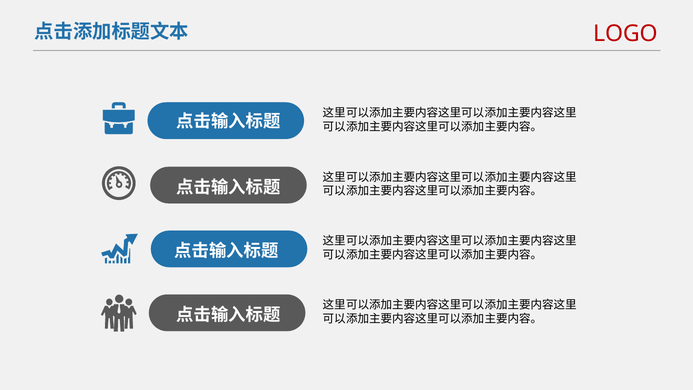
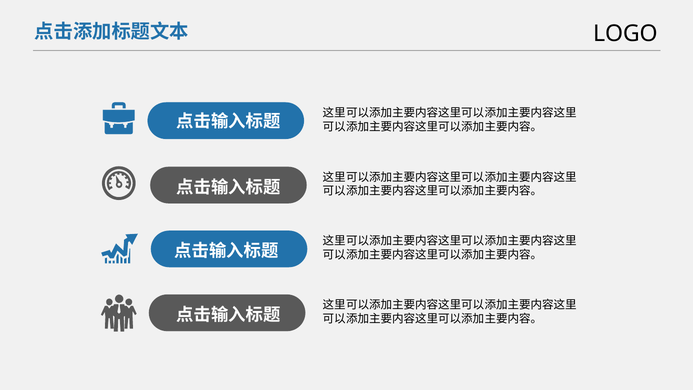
LOGO colour: red -> black
